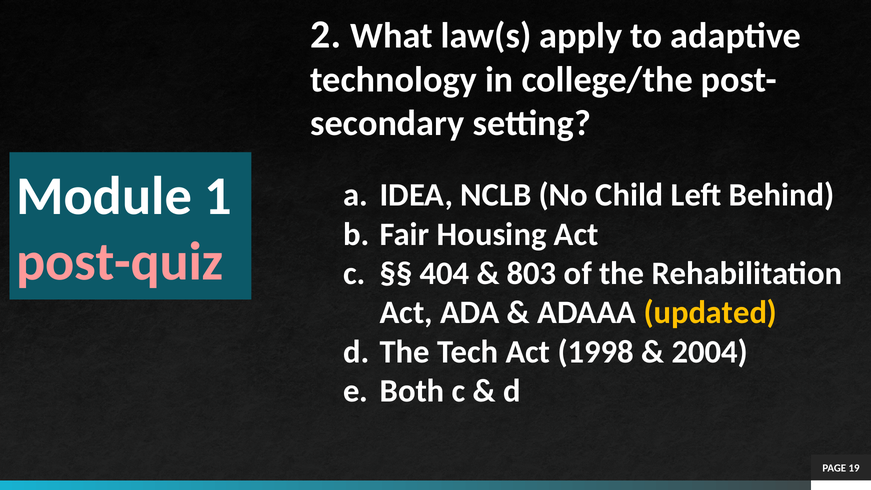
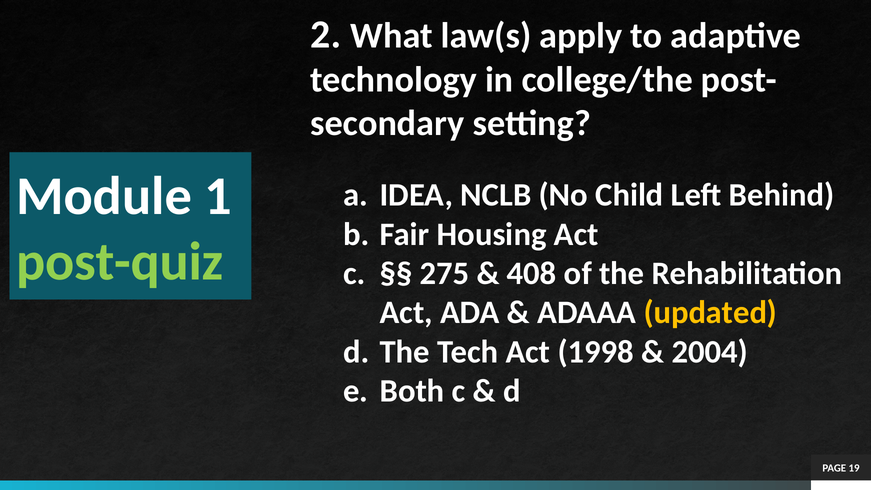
post-quiz colour: pink -> light green
404: 404 -> 275
803: 803 -> 408
